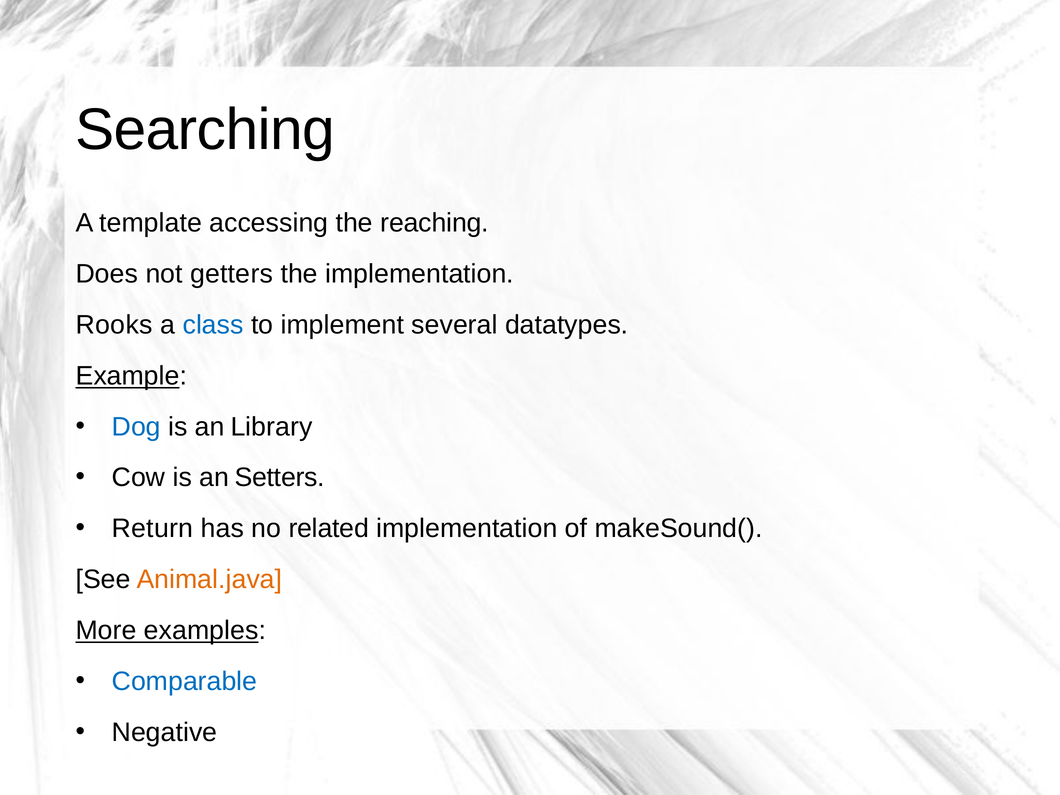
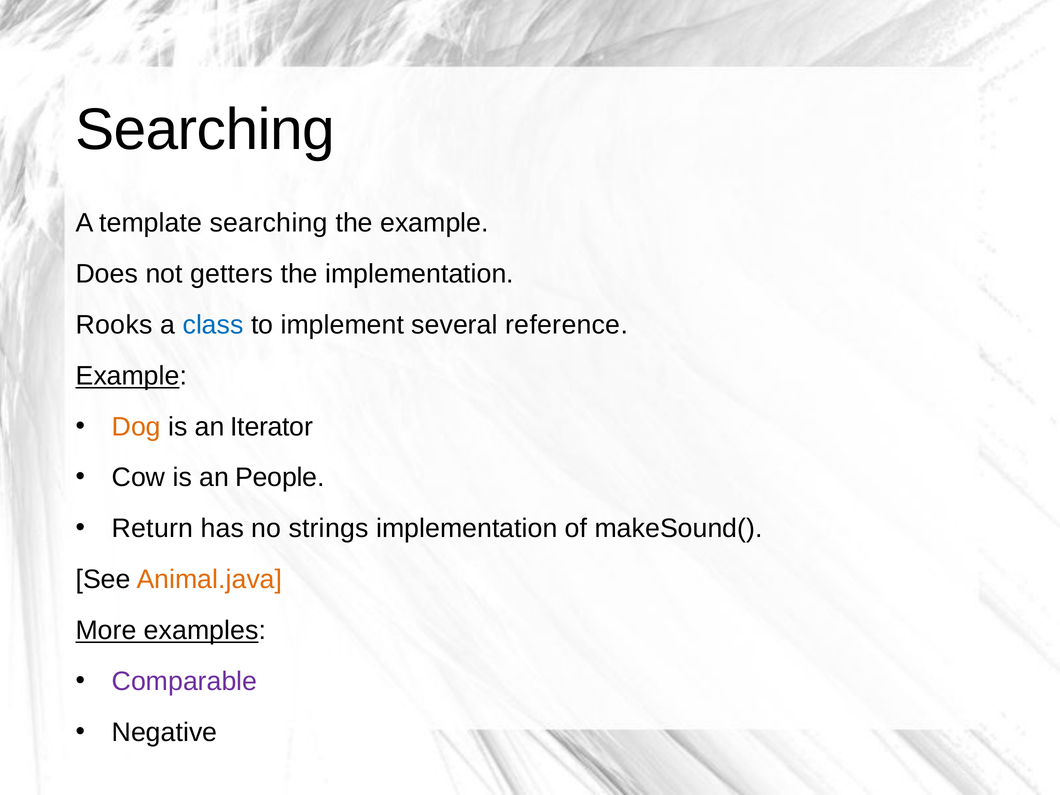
template accessing: accessing -> searching
the reaching: reaching -> example
datatypes: datatypes -> reference
Dog colour: blue -> orange
Library: Library -> Iterator
Setters: Setters -> People
related: related -> strings
Comparable colour: blue -> purple
